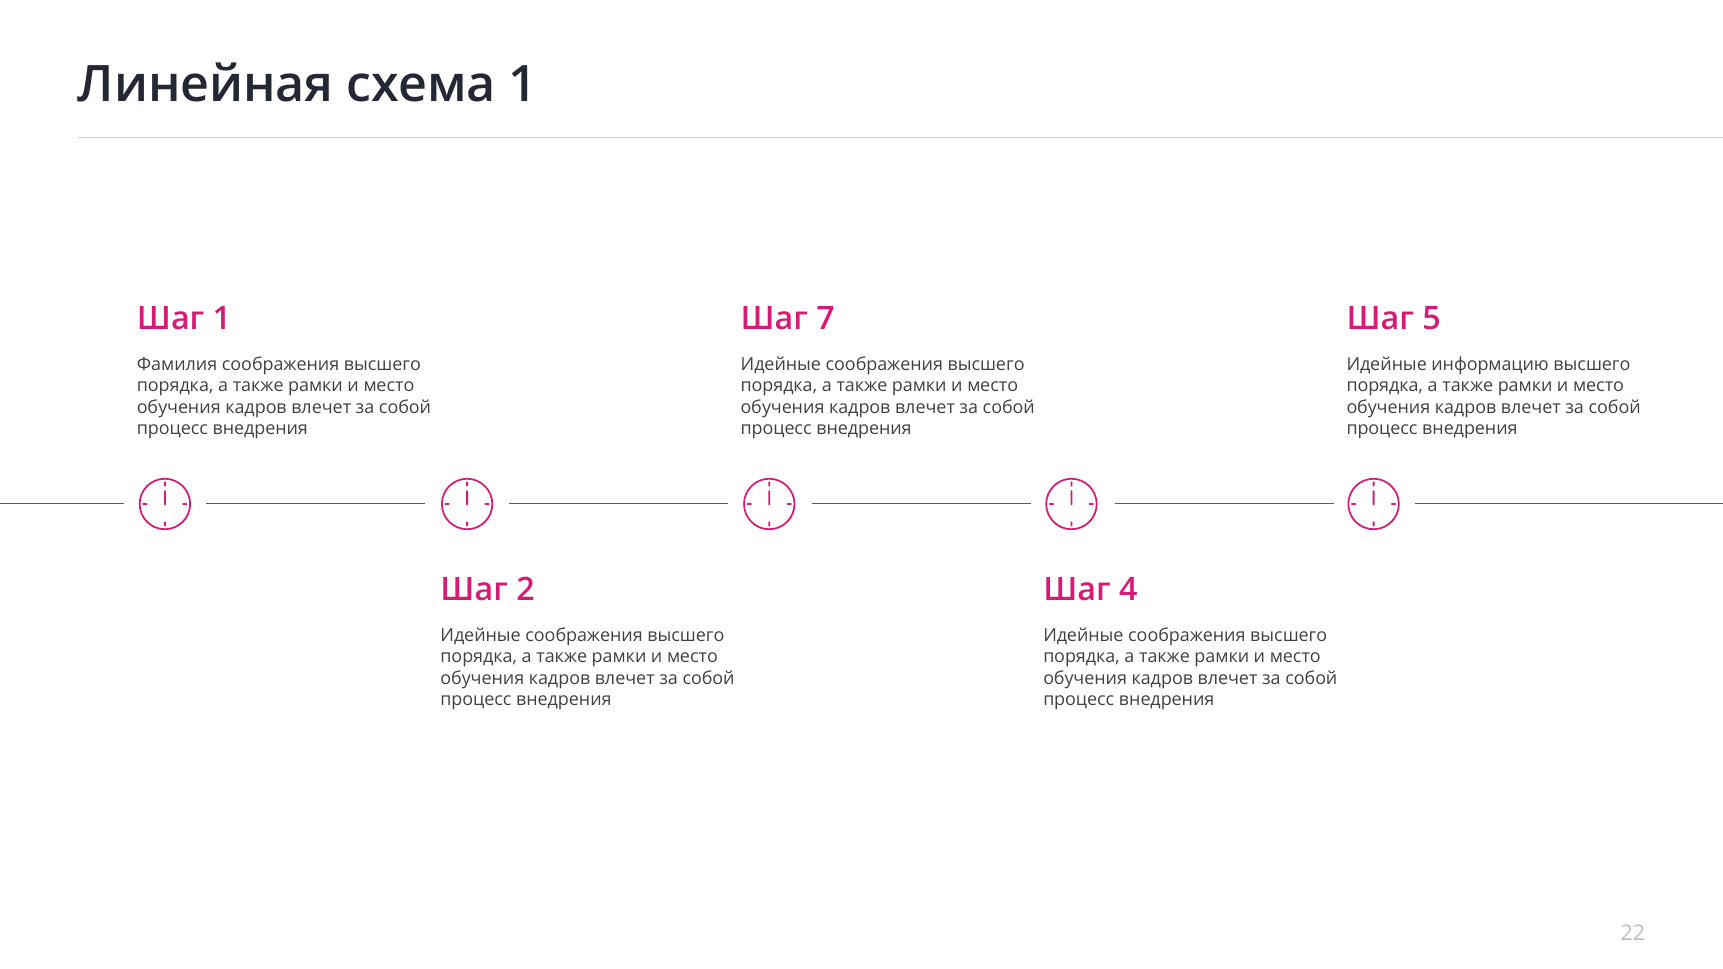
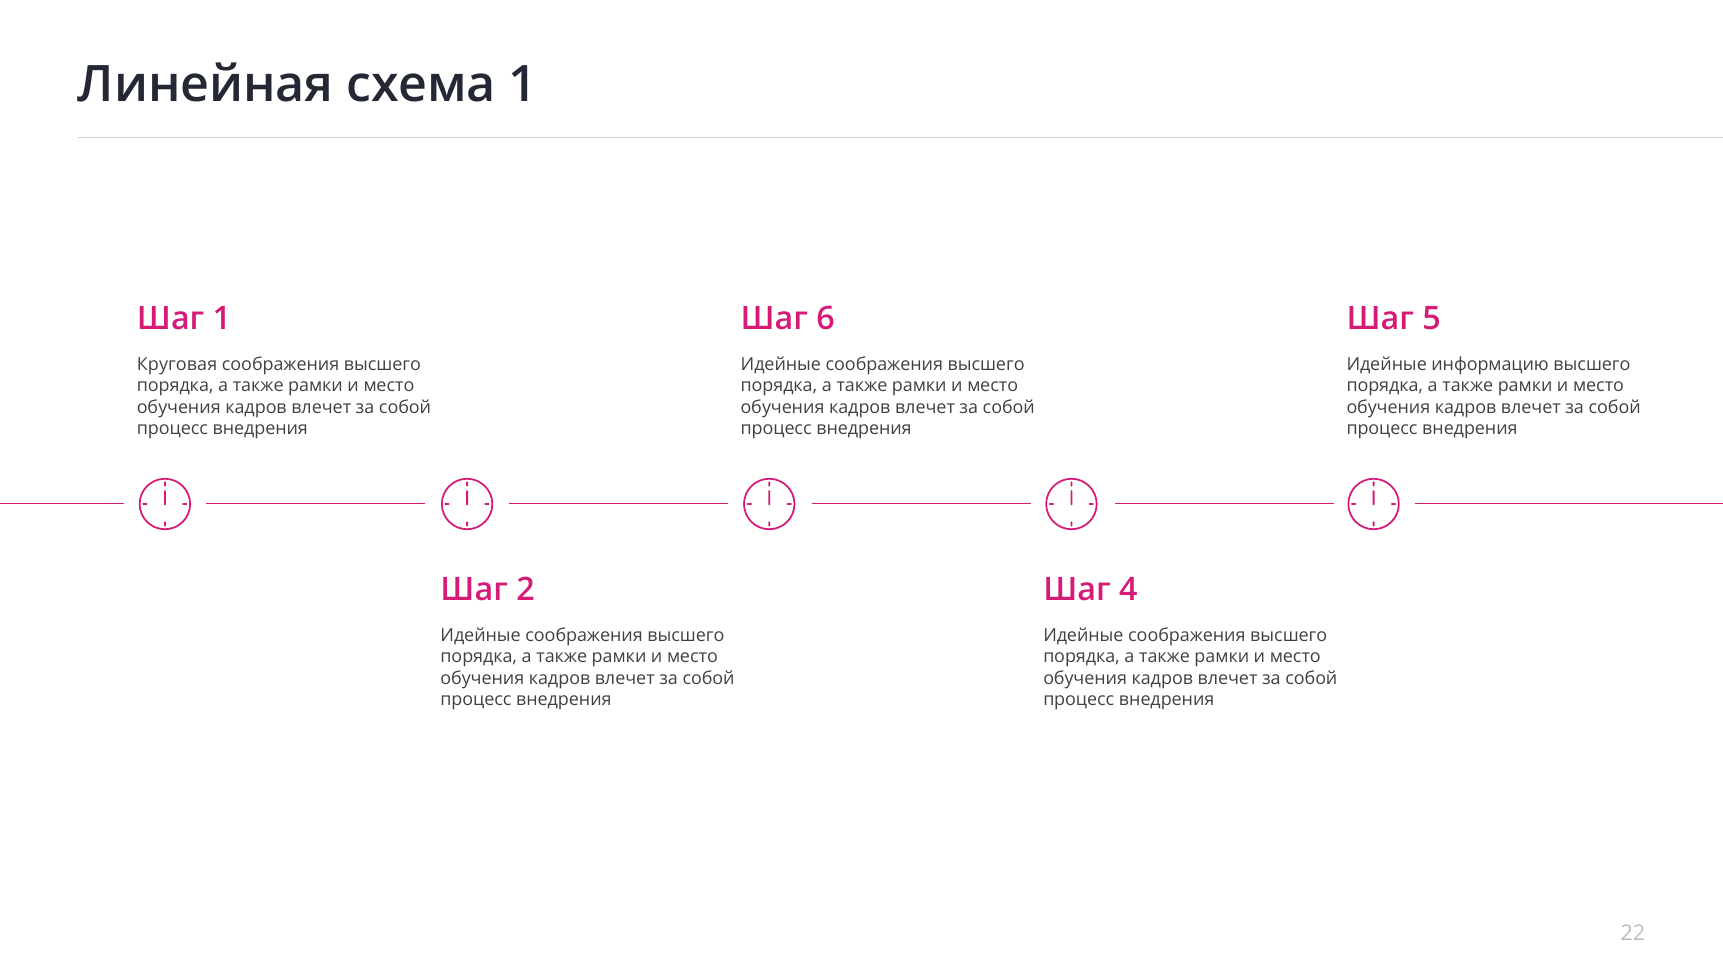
7: 7 -> 6
Фамилия: Фамилия -> Круговая
